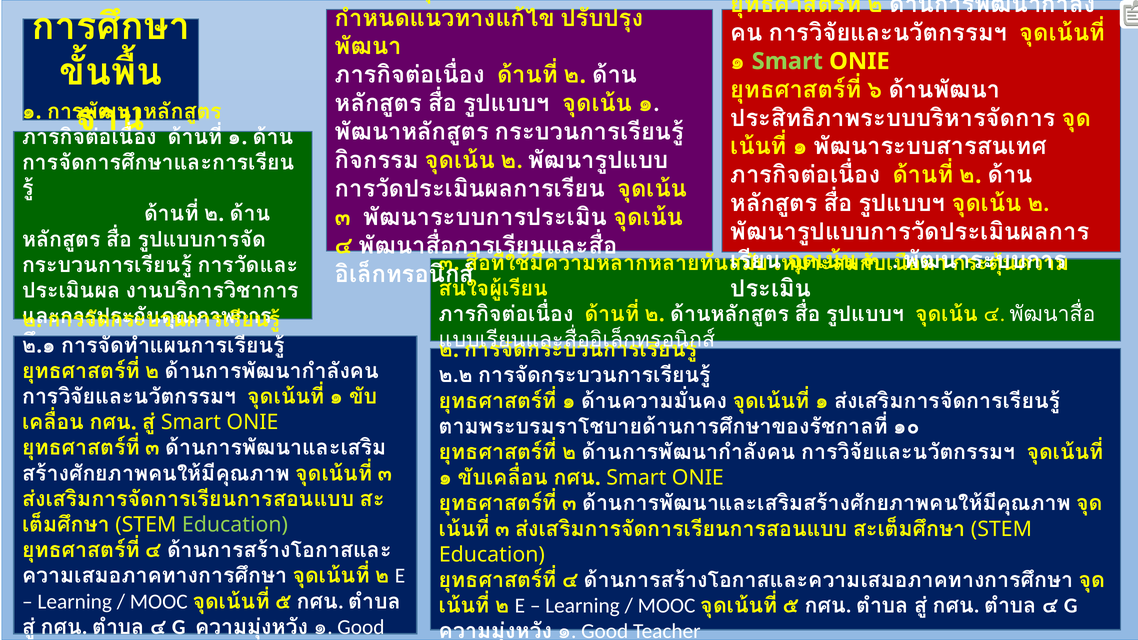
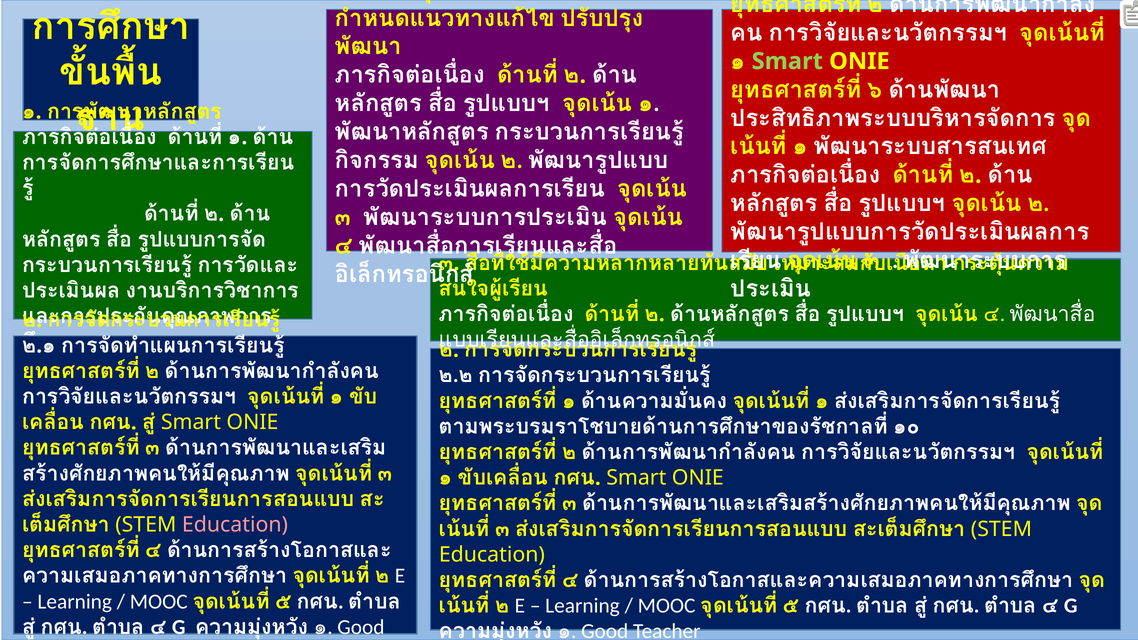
Education at (235, 525) colour: light green -> pink
